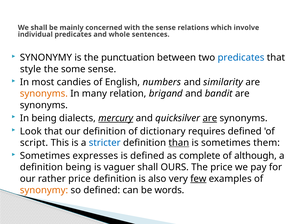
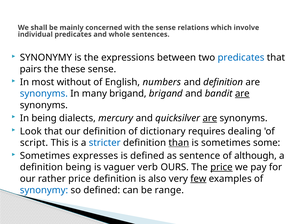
punctuation: punctuation -> expressions
style: style -> pairs
some: some -> these
candies: candies -> without
and similarity: similarity -> definition
synonyms at (44, 94) colour: orange -> blue
many relation: relation -> brigand
are at (242, 94) underline: none -> present
mercury underline: present -> none
requires defined: defined -> dealing
them: them -> some
complete: complete -> sentence
vaguer shall: shall -> verb
price at (221, 167) underline: none -> present
synonymy at (44, 190) colour: orange -> blue
words: words -> range
